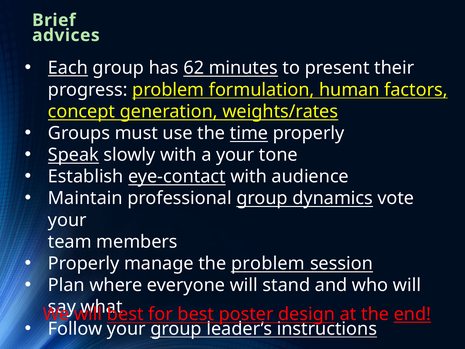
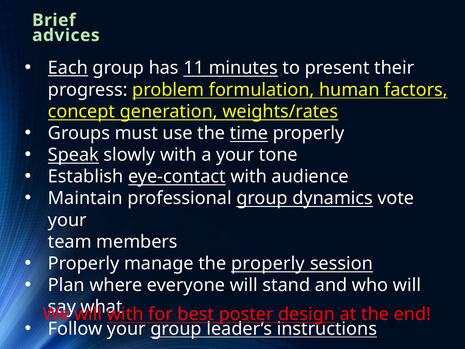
62: 62 -> 11
the problem: problem -> properly
best at (125, 314): best -> with
end underline: present -> none
